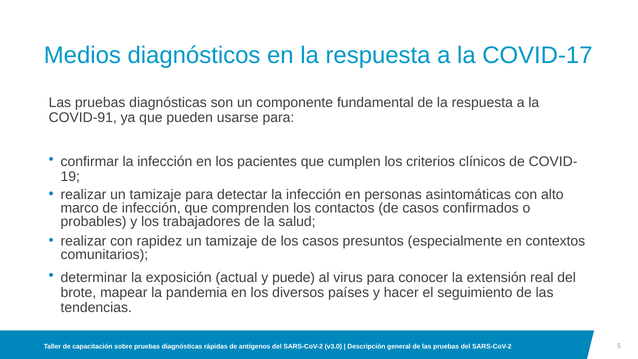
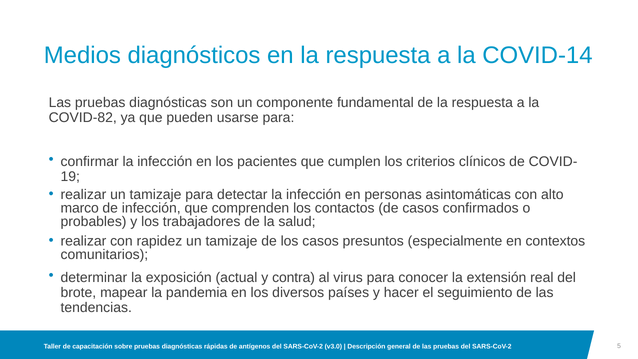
COVID-17: COVID-17 -> COVID-14
COVID-91: COVID-91 -> COVID-82
puede: puede -> contra
